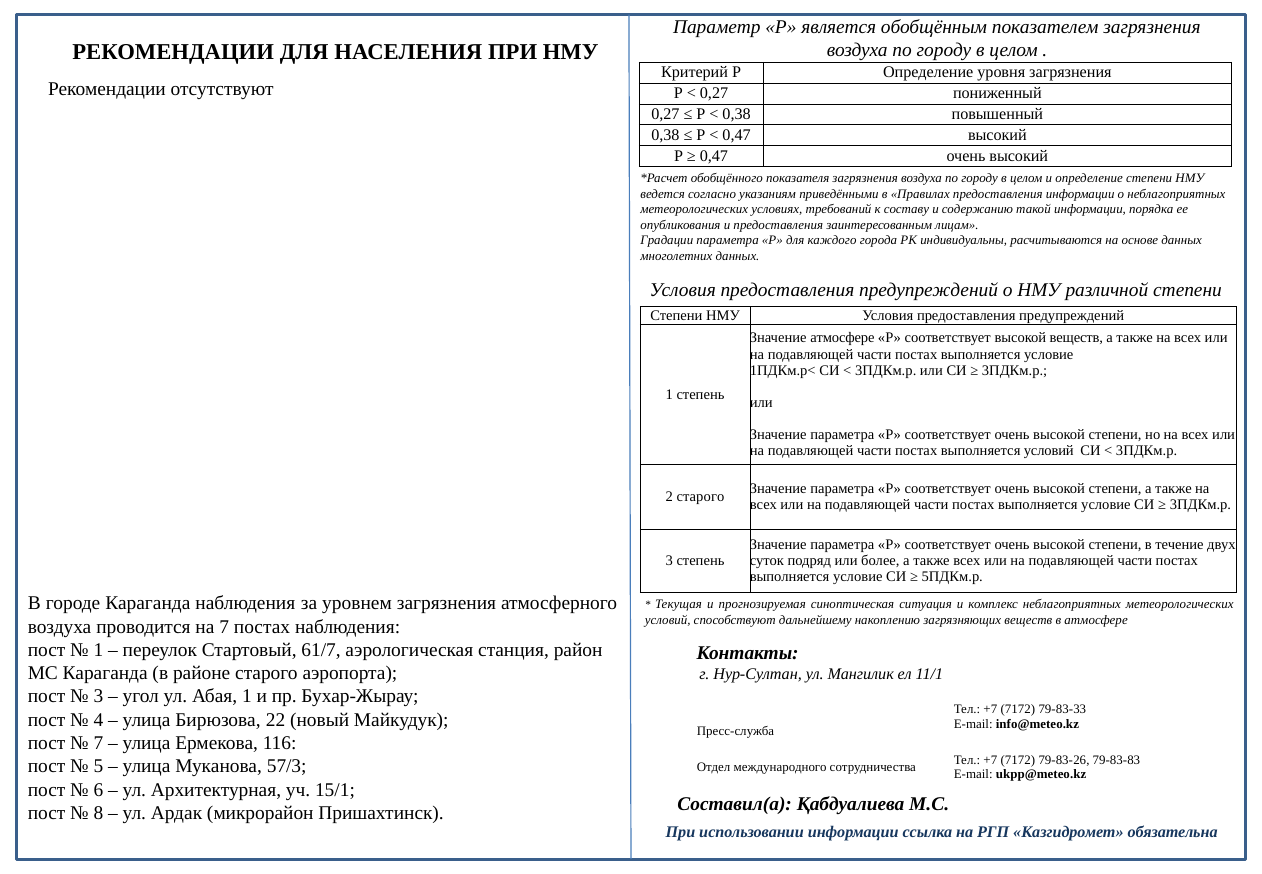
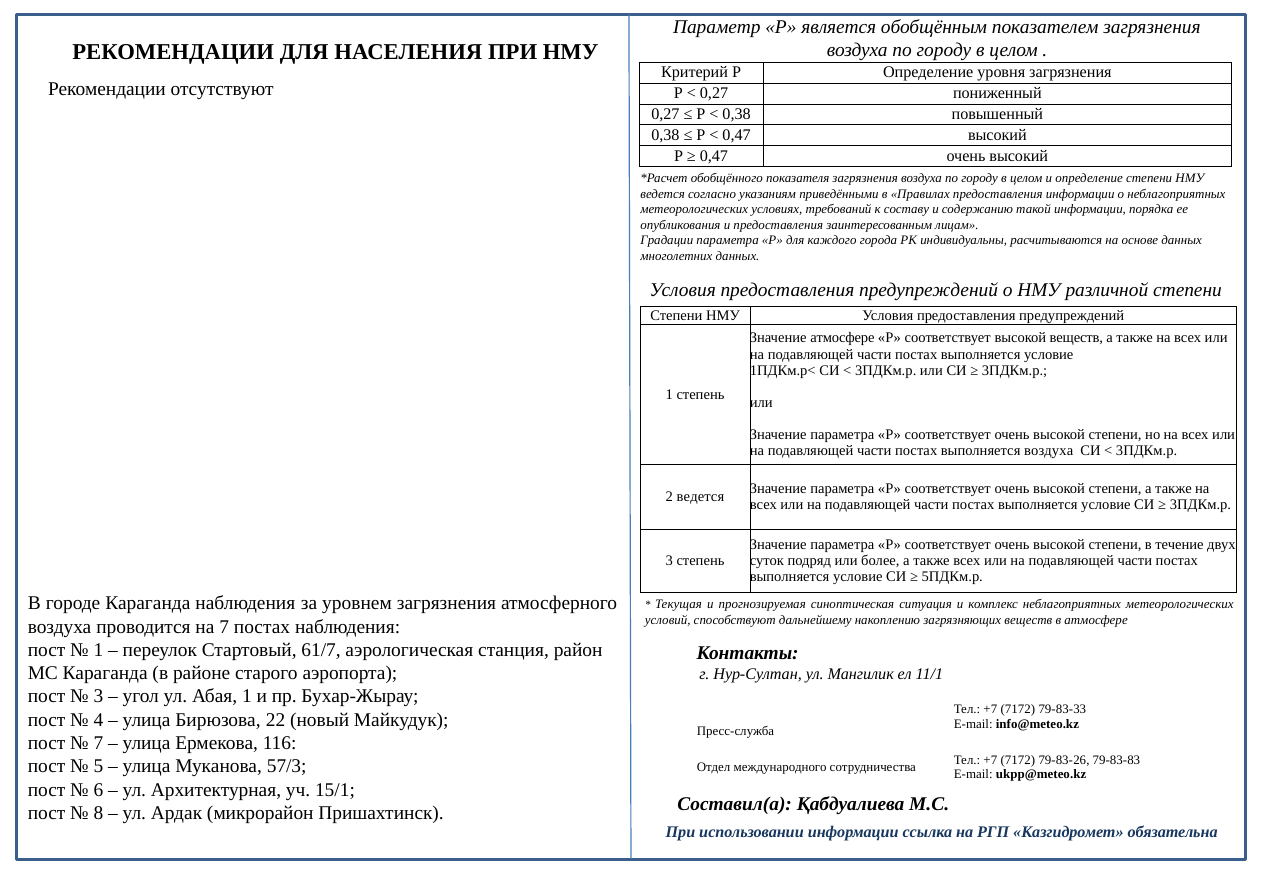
выполняется условий: условий -> воздуха
2 старого: старого -> ведется
